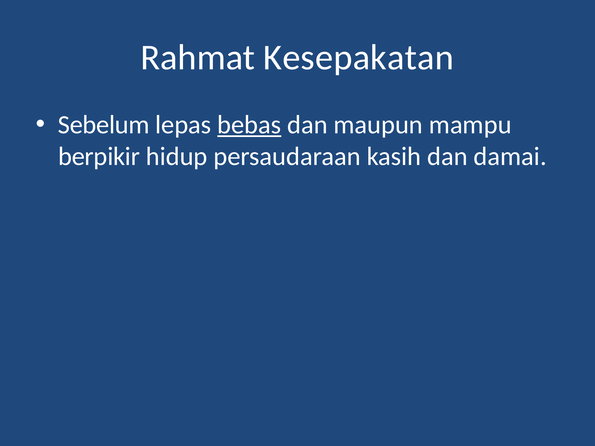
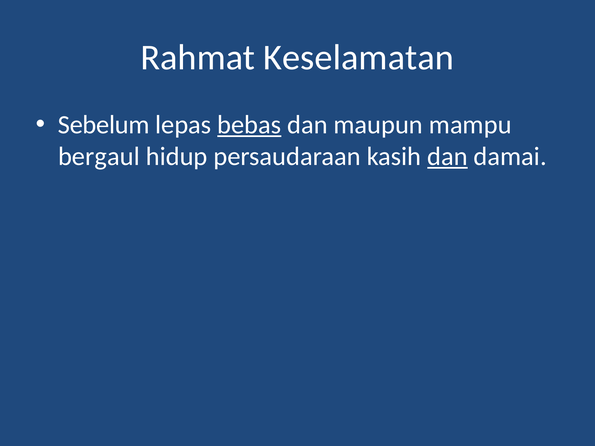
Kesepakatan: Kesepakatan -> Keselamatan
berpikir: berpikir -> bergaul
dan at (447, 157) underline: none -> present
